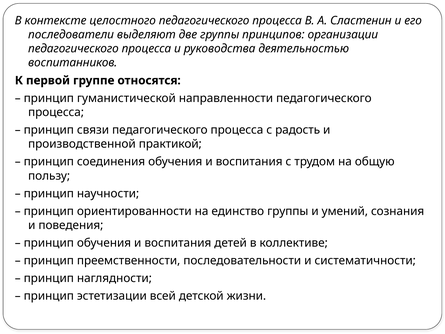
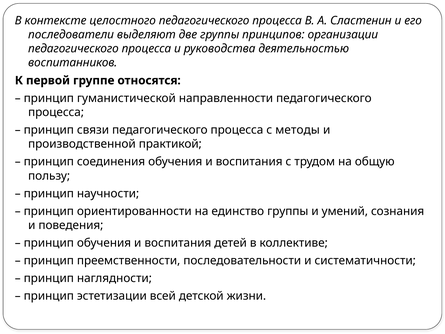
радость: радость -> методы
